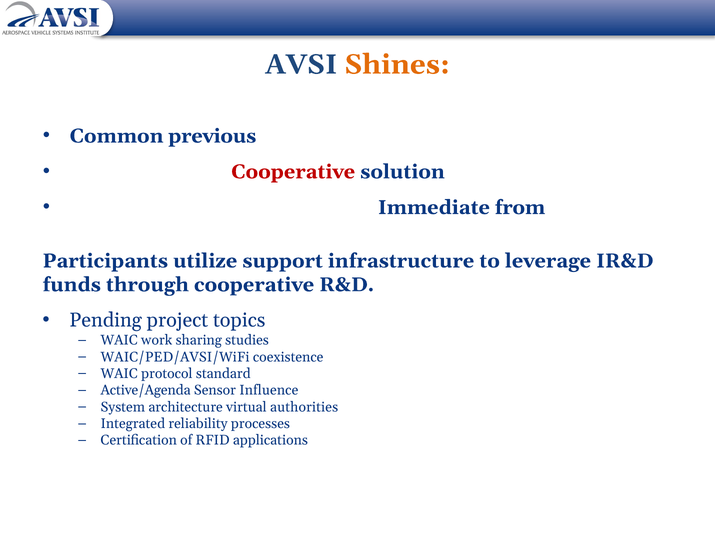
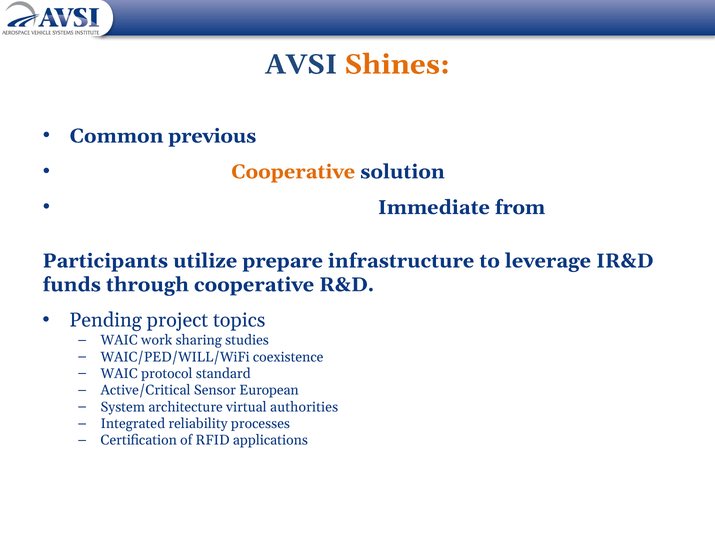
Cooperative at (293, 172) colour: red -> orange
support: support -> prepare
WAIC/PED/AVSI/WiFi: WAIC/PED/AVSI/WiFi -> WAIC/PED/WILL/WiFi
Active/Agenda: Active/Agenda -> Active/Critical
Influence: Influence -> European
